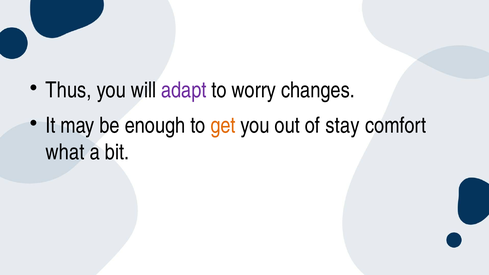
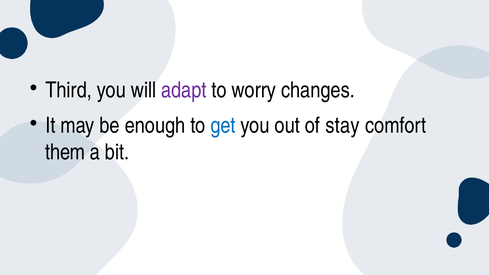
Thus: Thus -> Third
get colour: orange -> blue
what: what -> them
